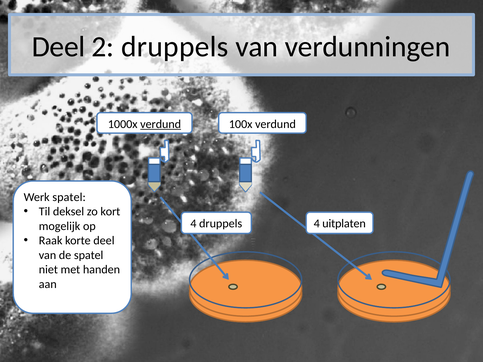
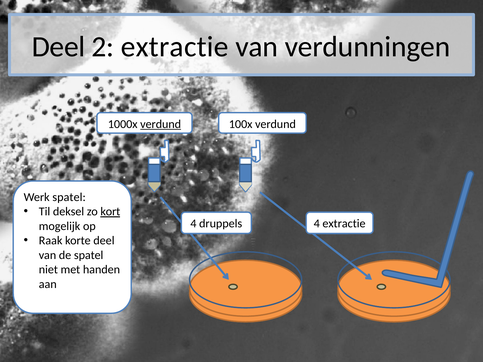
2 druppels: druppels -> extractie
kort underline: none -> present
4 uitplaten: uitplaten -> extractie
